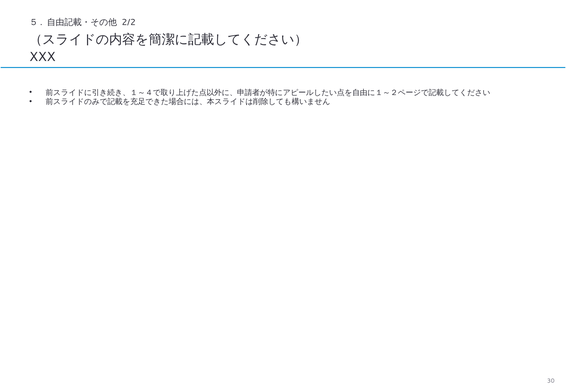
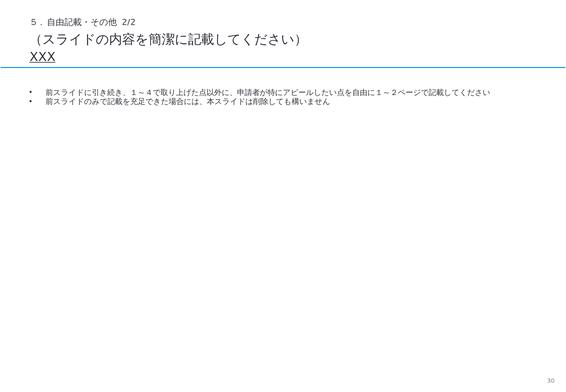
XXX underline: none -> present
